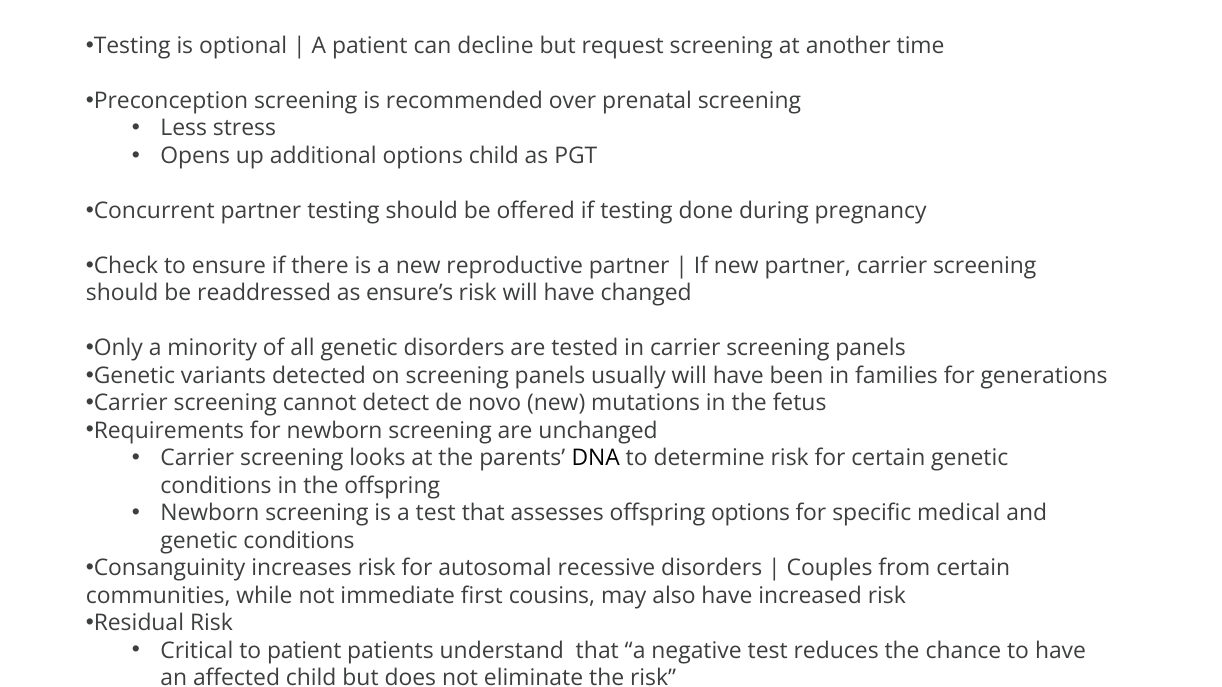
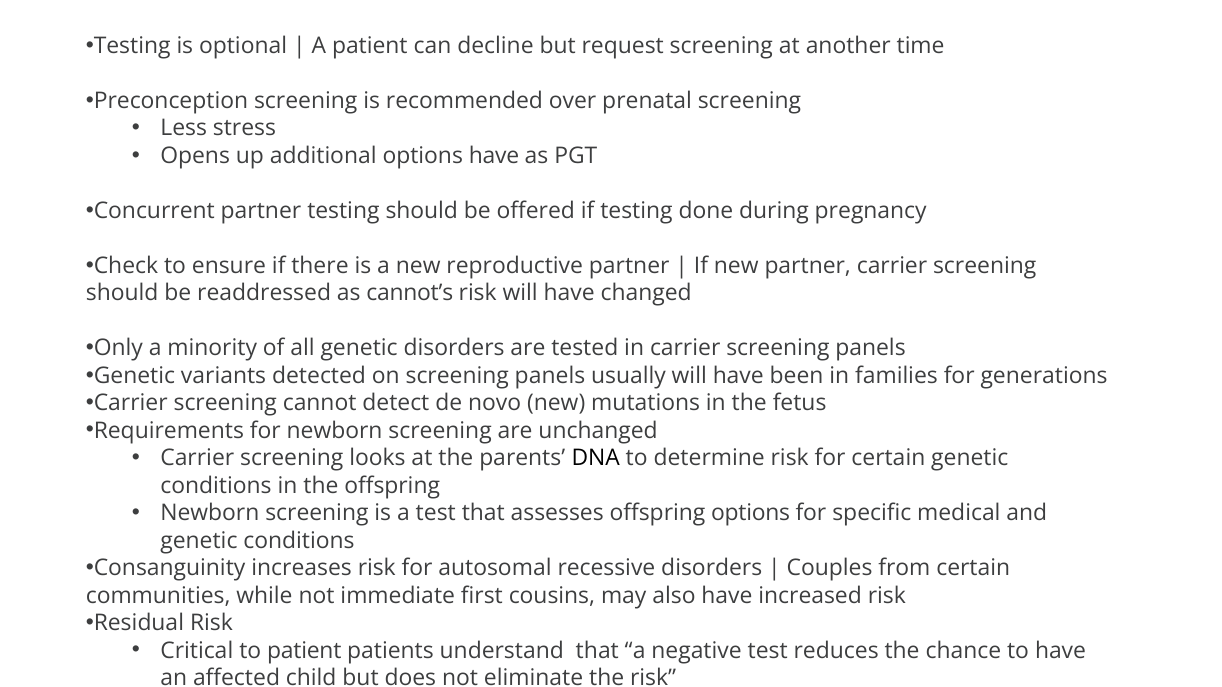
options child: child -> have
ensure’s: ensure’s -> cannot’s
